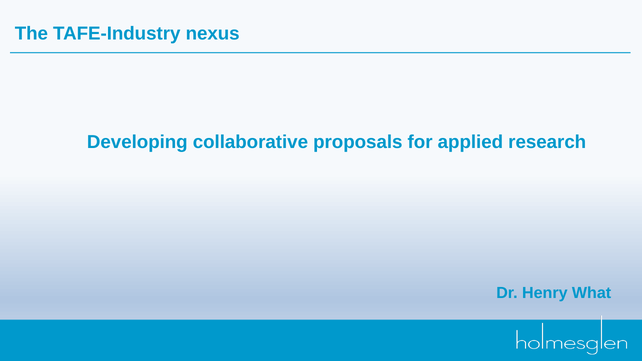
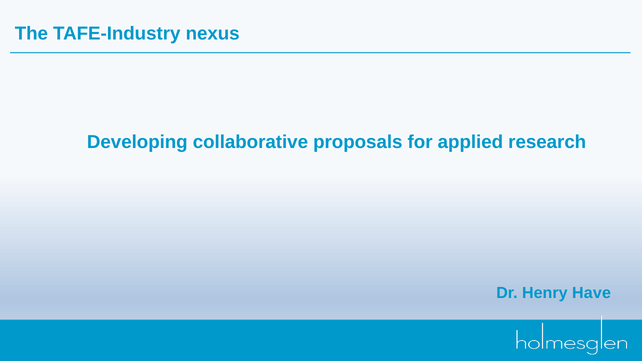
What: What -> Have
